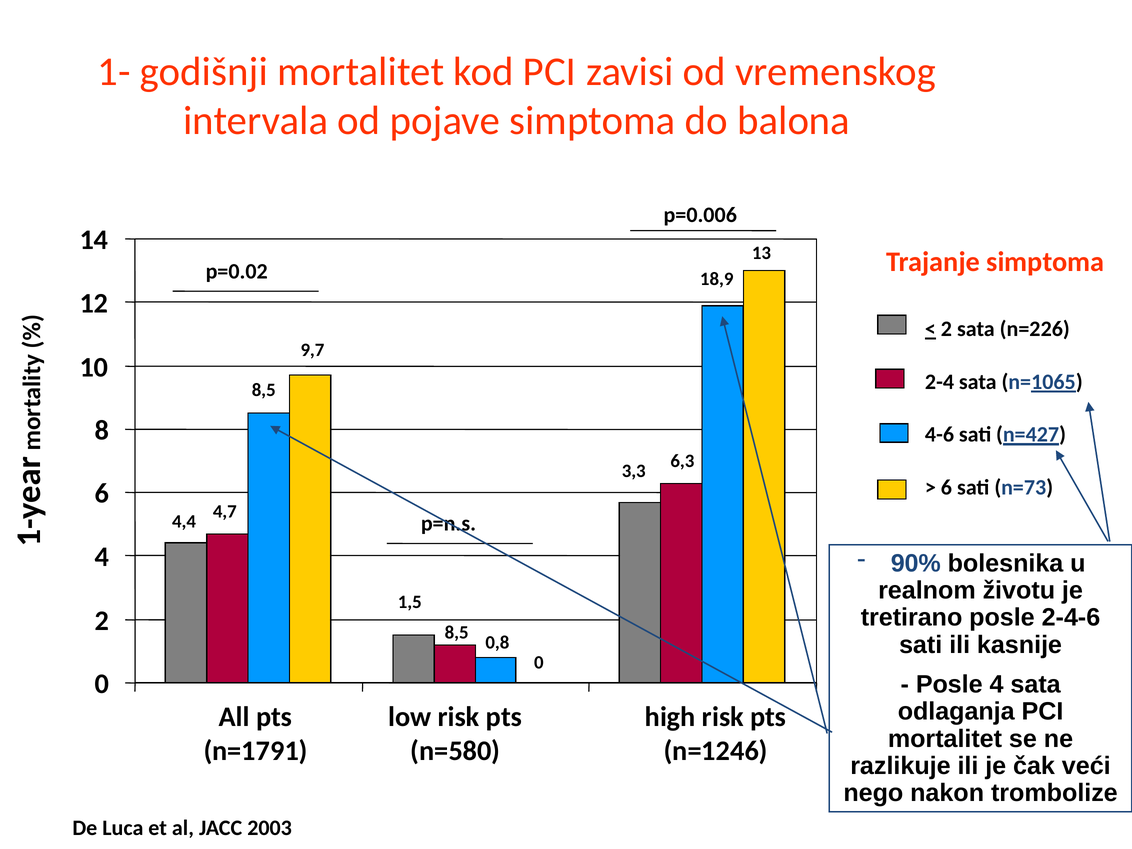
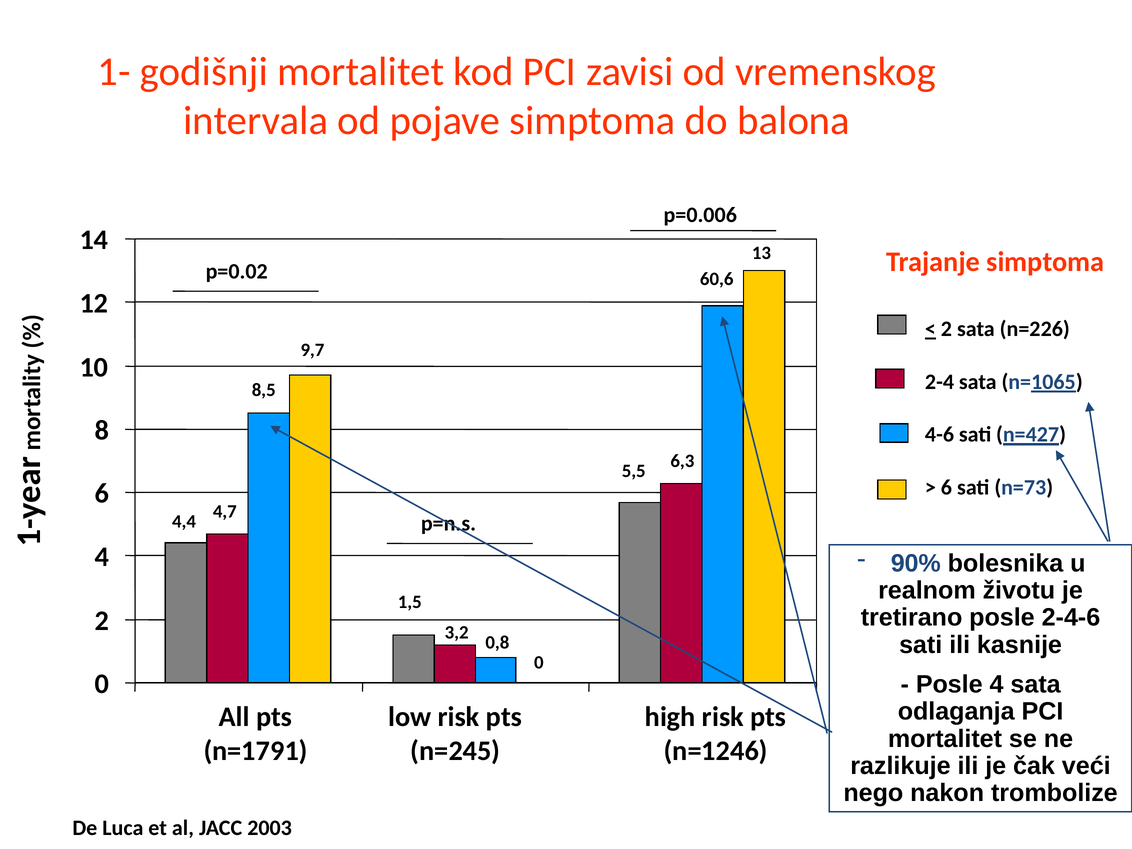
18,9: 18,9 -> 60,6
3,3: 3,3 -> 5,5
8,5 at (457, 632): 8,5 -> 3,2
n=580: n=580 -> n=245
